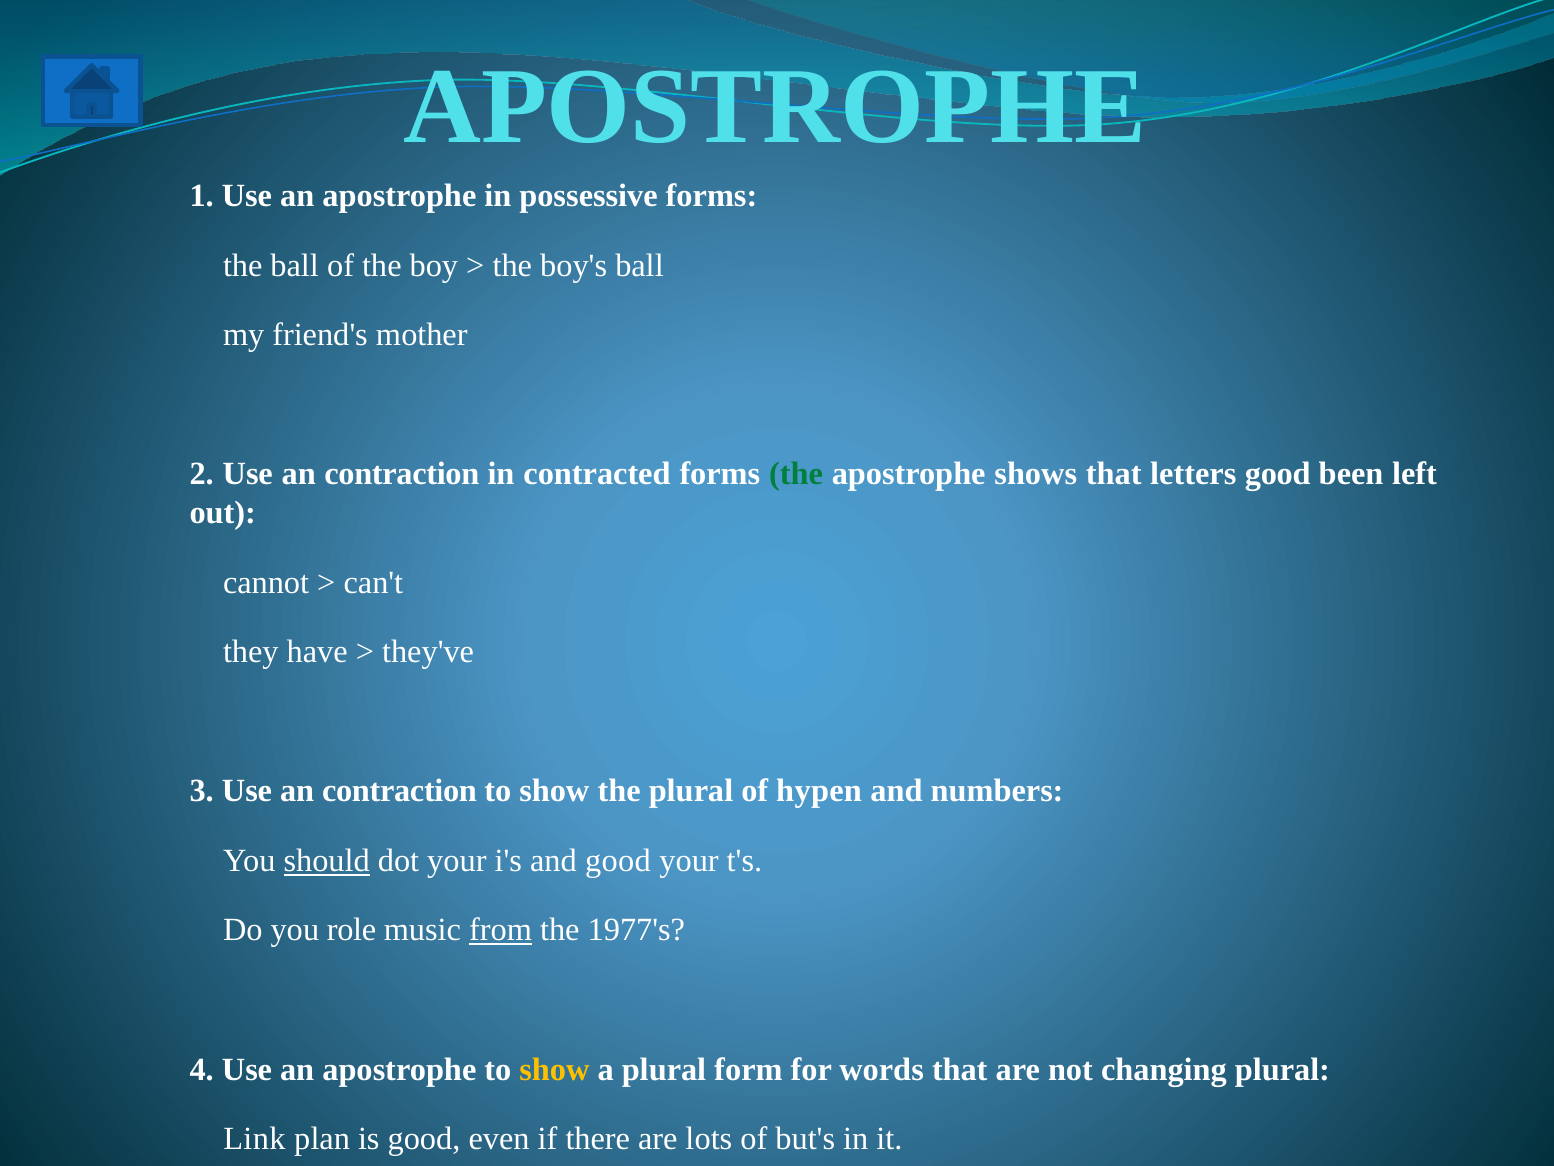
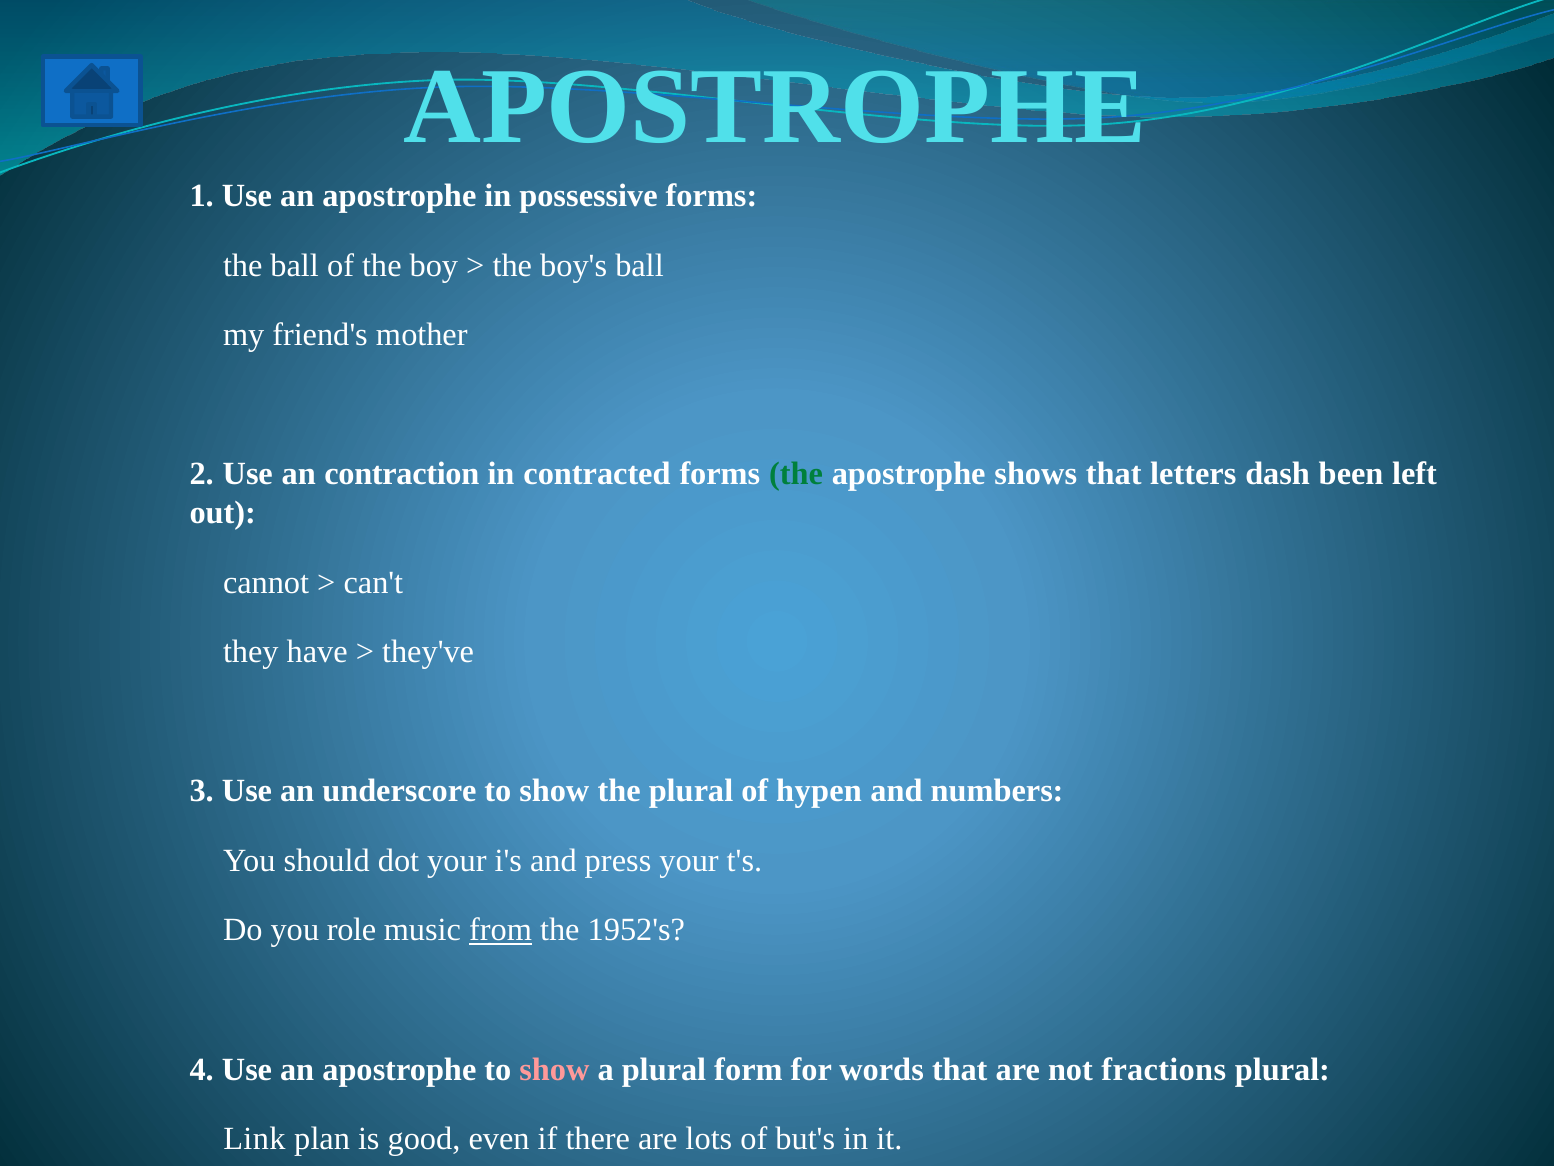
letters good: good -> dash
3 Use an contraction: contraction -> underscore
should underline: present -> none
and good: good -> press
1977's: 1977's -> 1952's
show at (554, 1069) colour: yellow -> pink
changing: changing -> fractions
